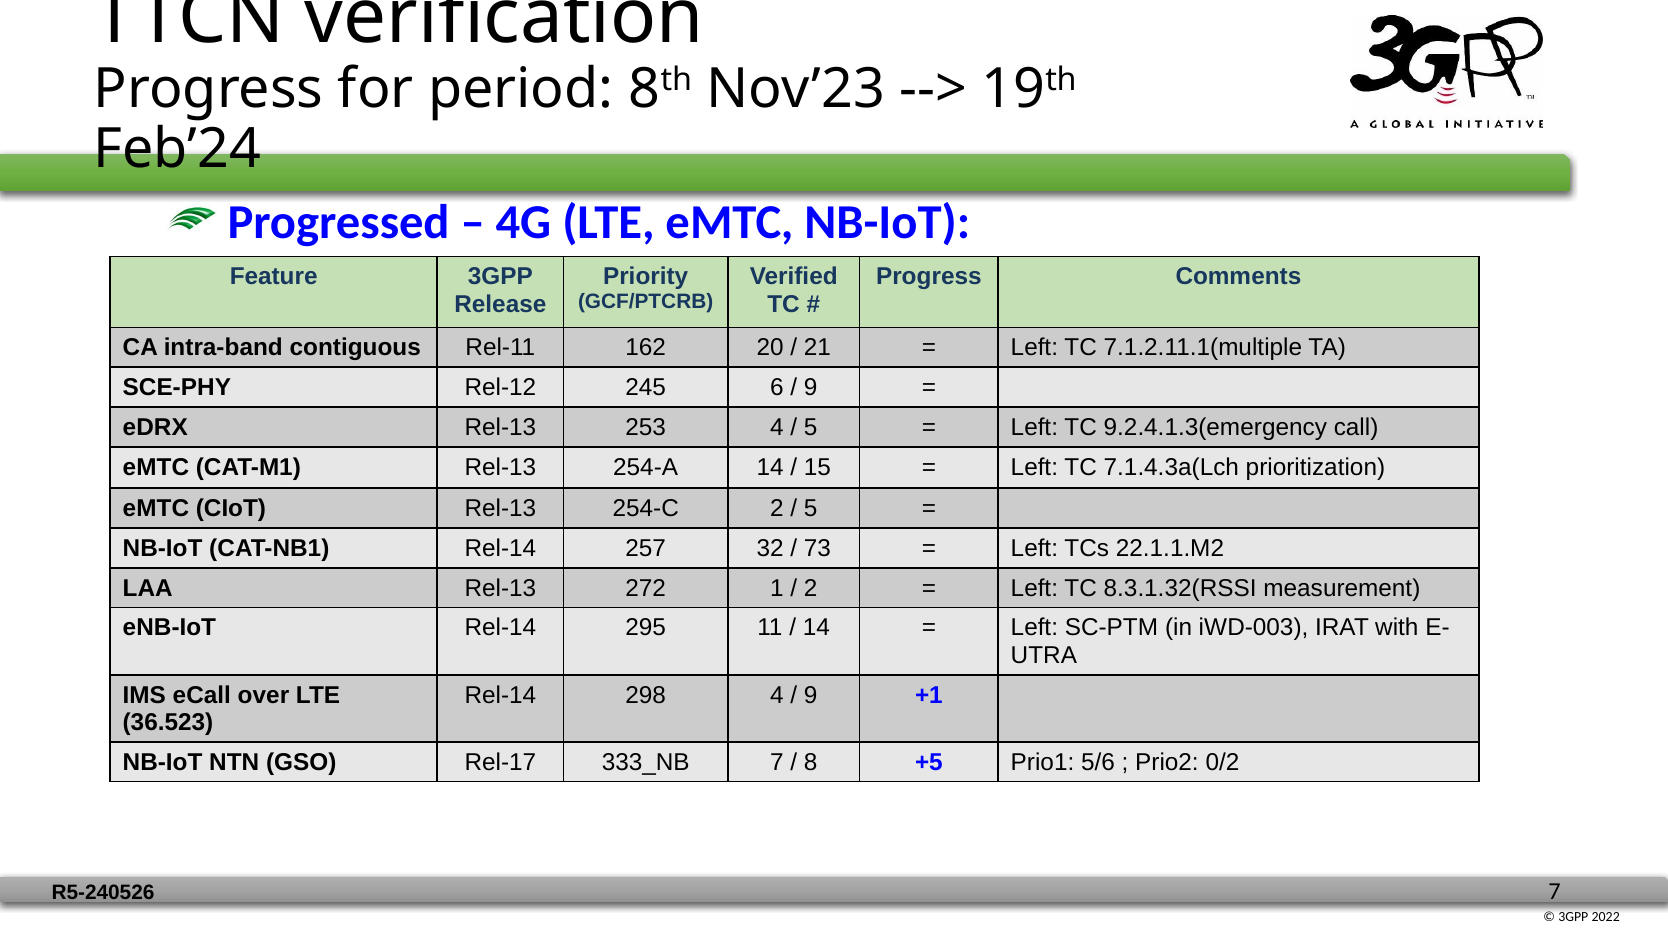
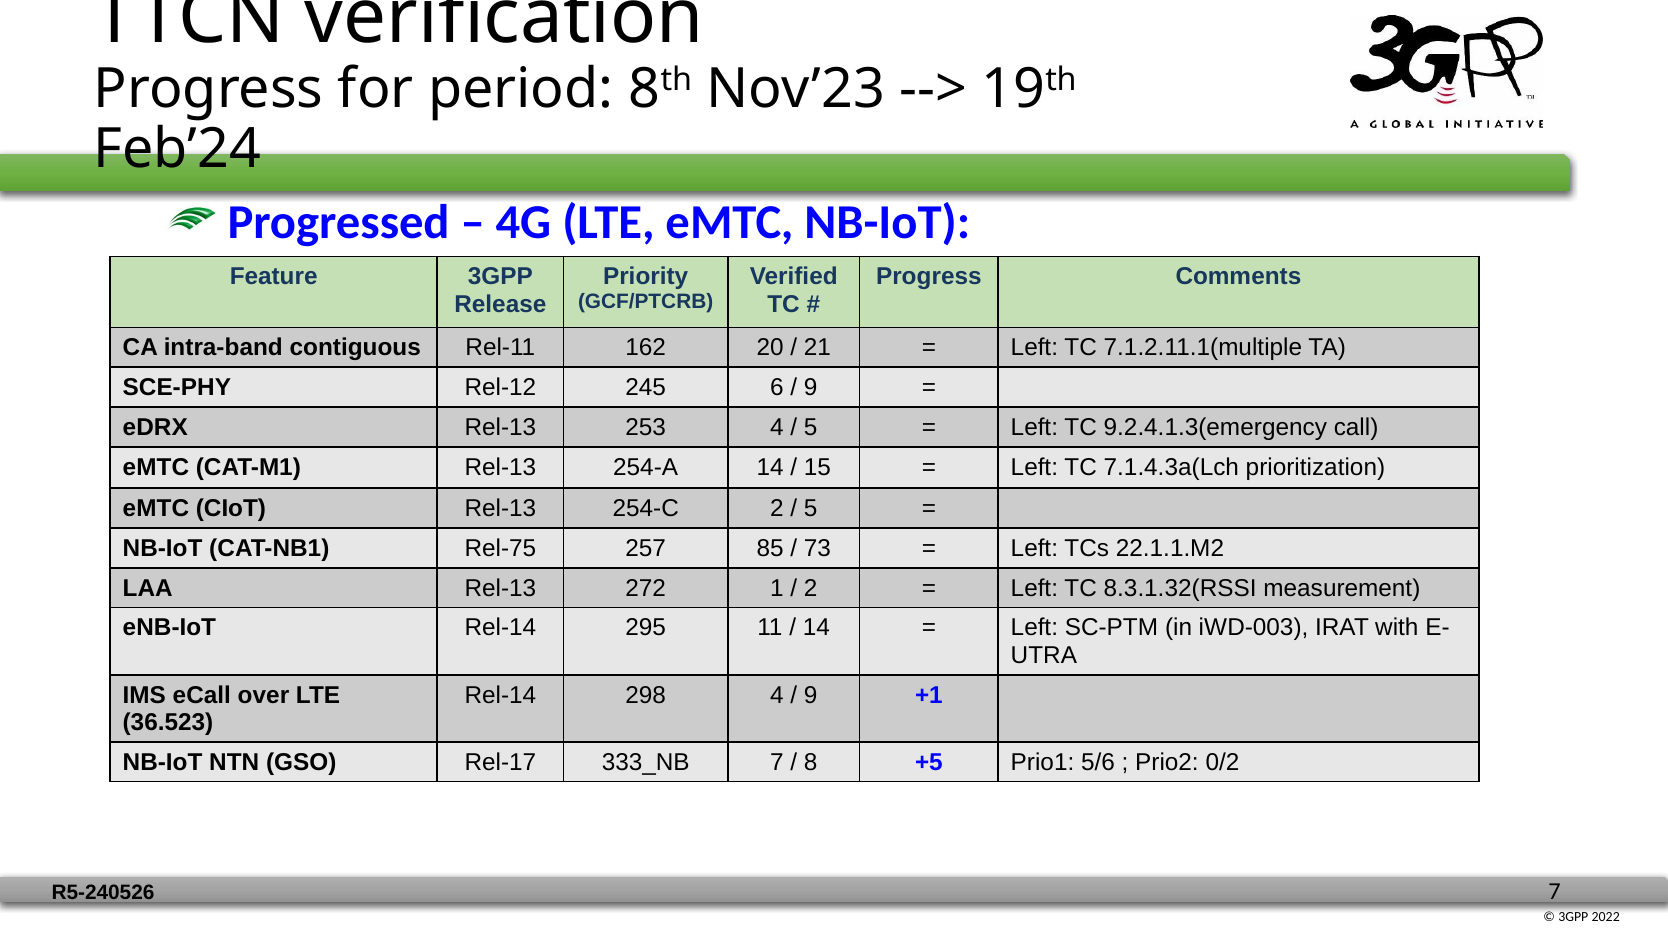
CAT-NB1 Rel-14: Rel-14 -> Rel-75
32: 32 -> 85
